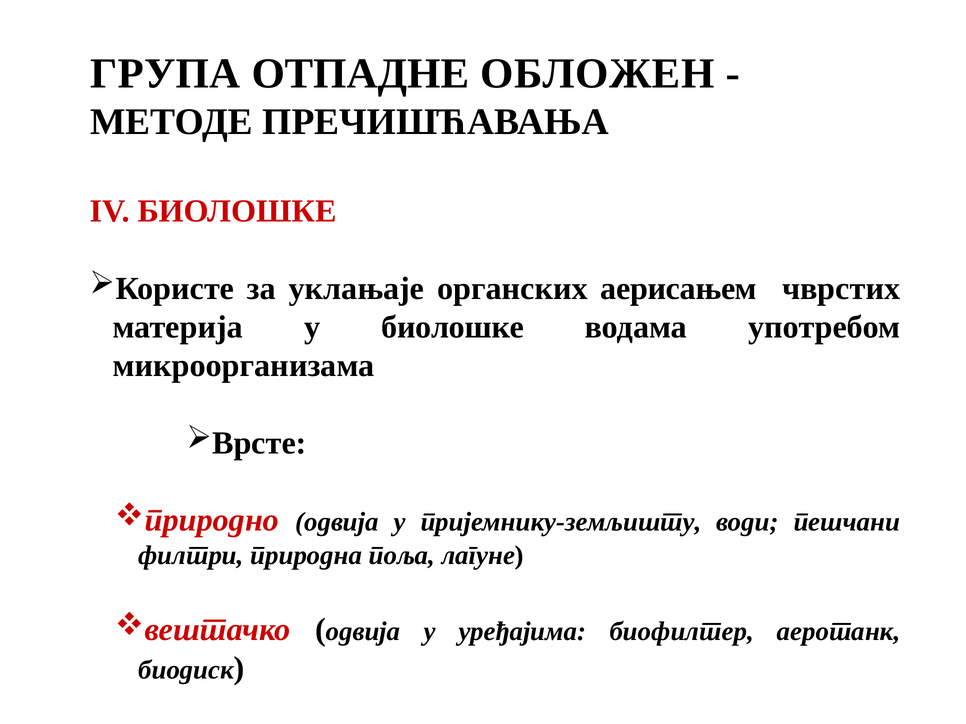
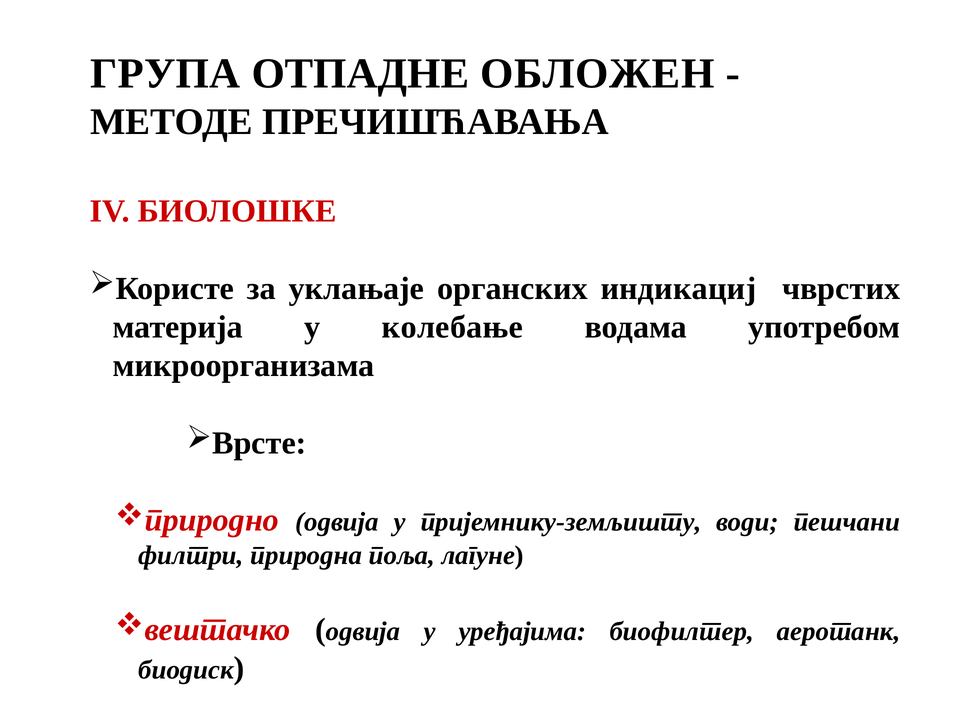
аерисањем: аерисањем -> индикациј
биoлoшке: биoлoшке -> колебање
